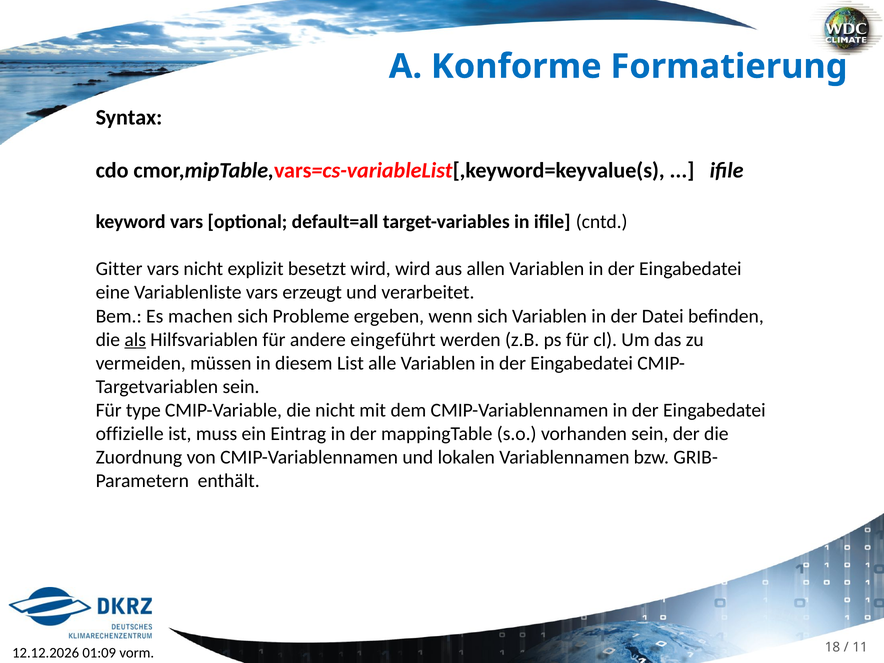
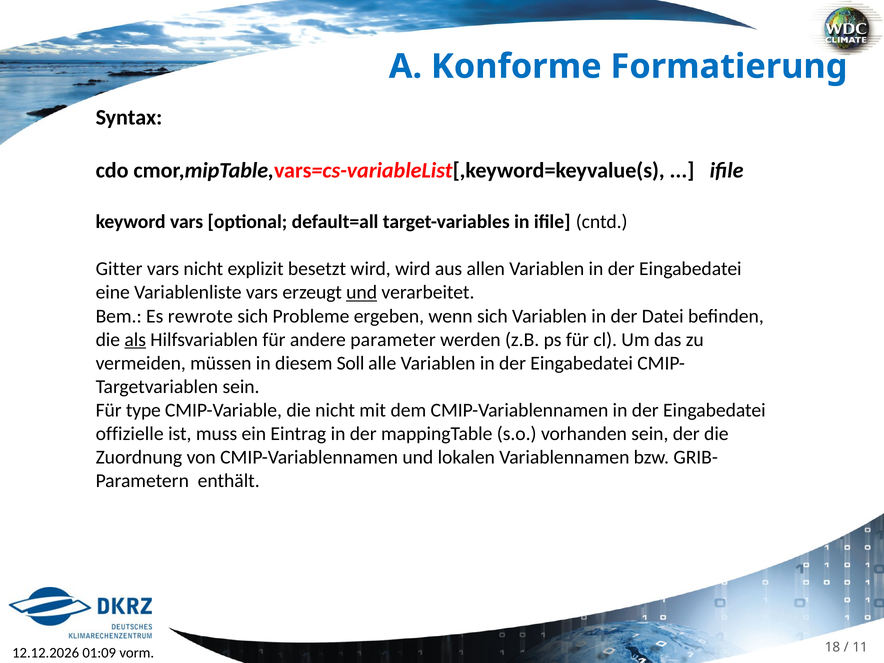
und at (362, 293) underline: none -> present
machen: machen -> rewrote
eingeführt: eingeführt -> parameter
List: List -> Soll
